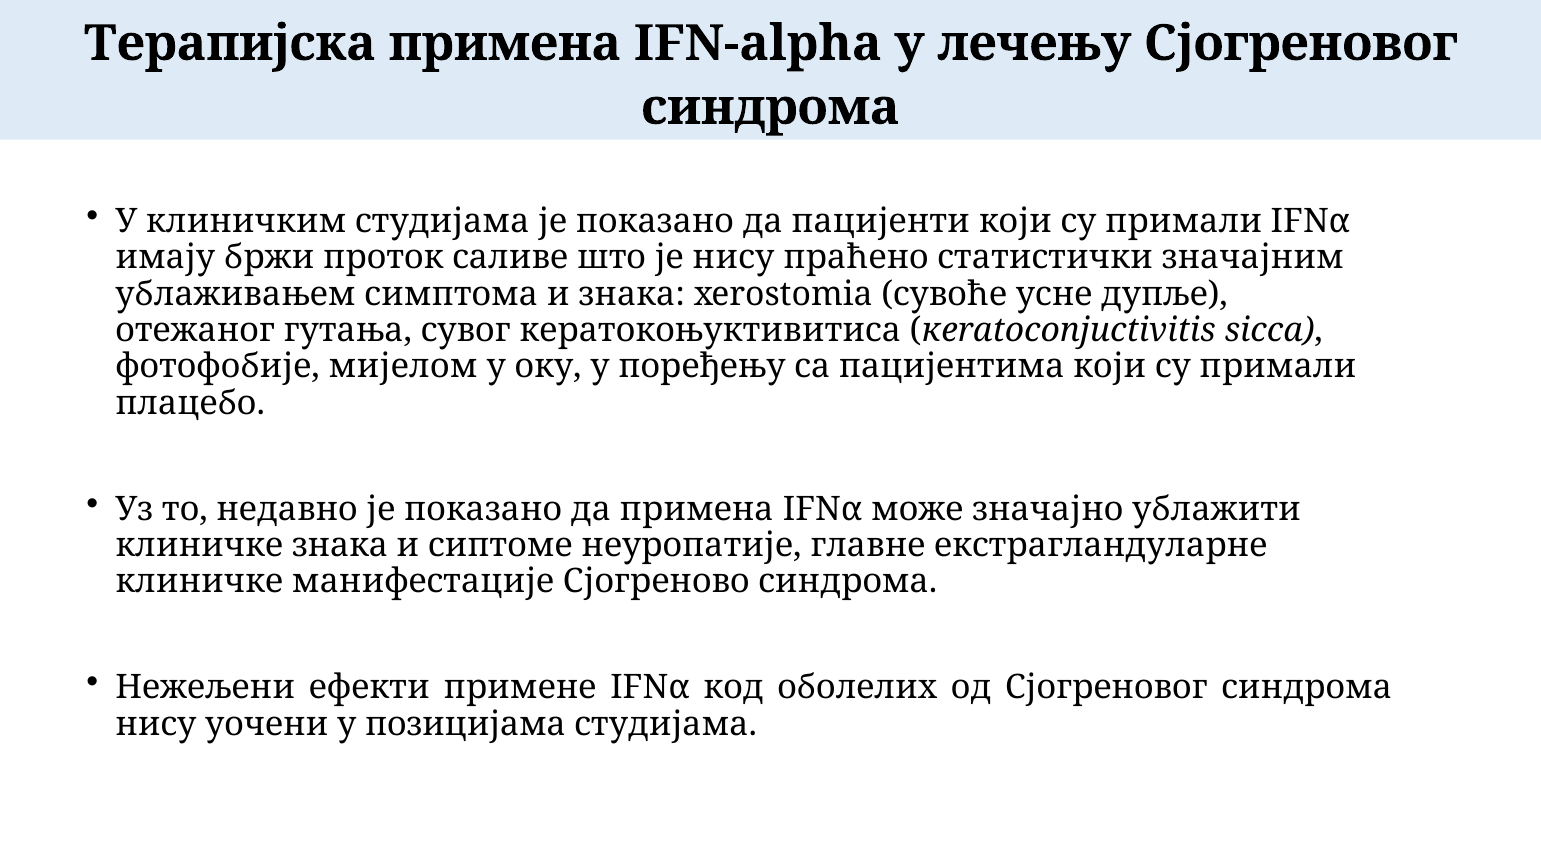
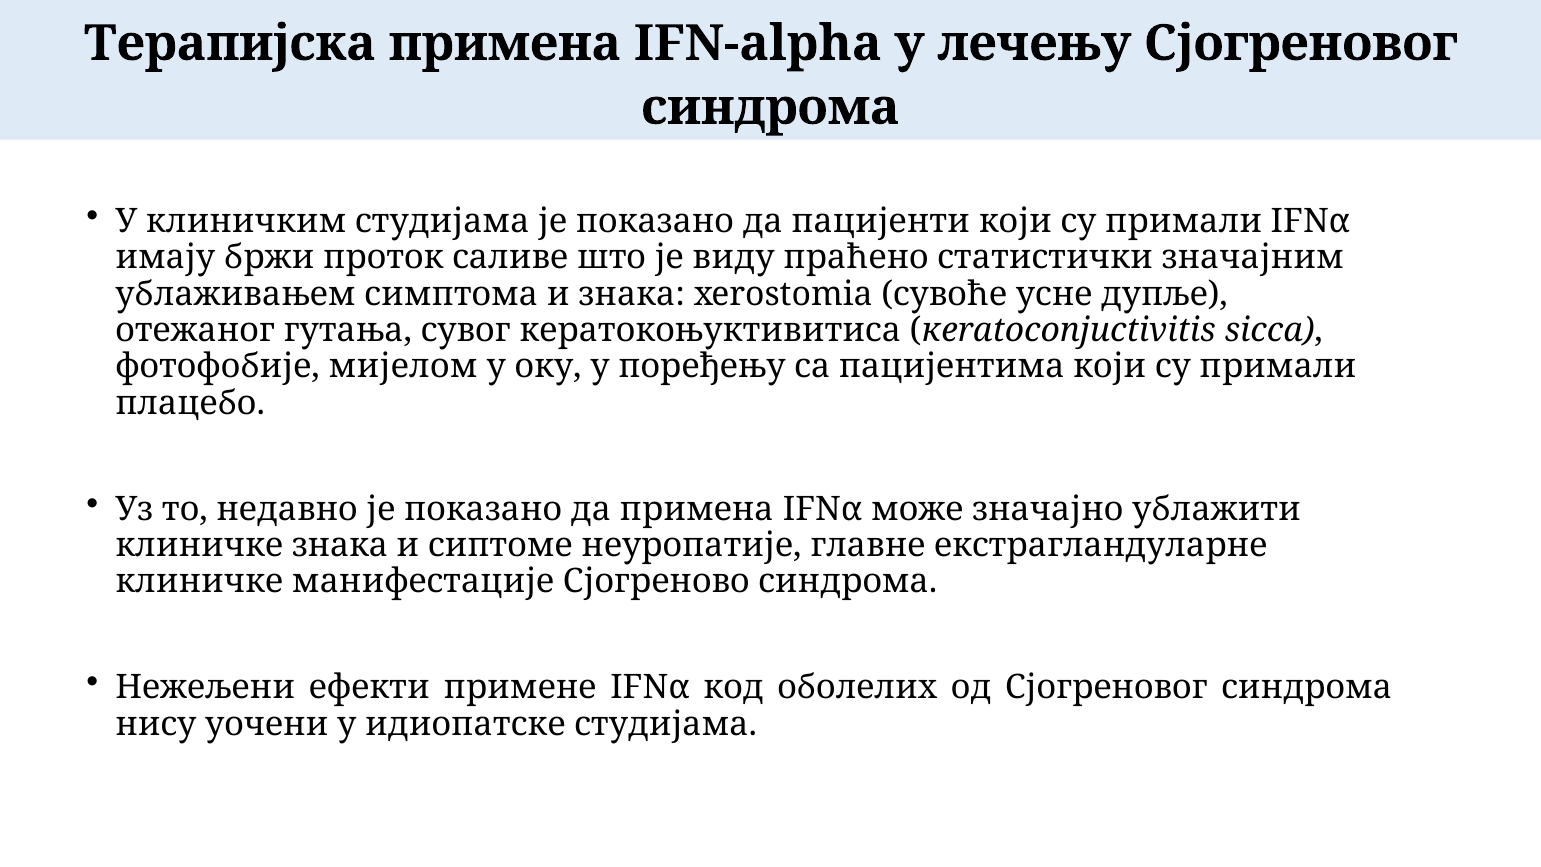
је нису: нису -> виду
позицијама: позицијама -> идиопатске
